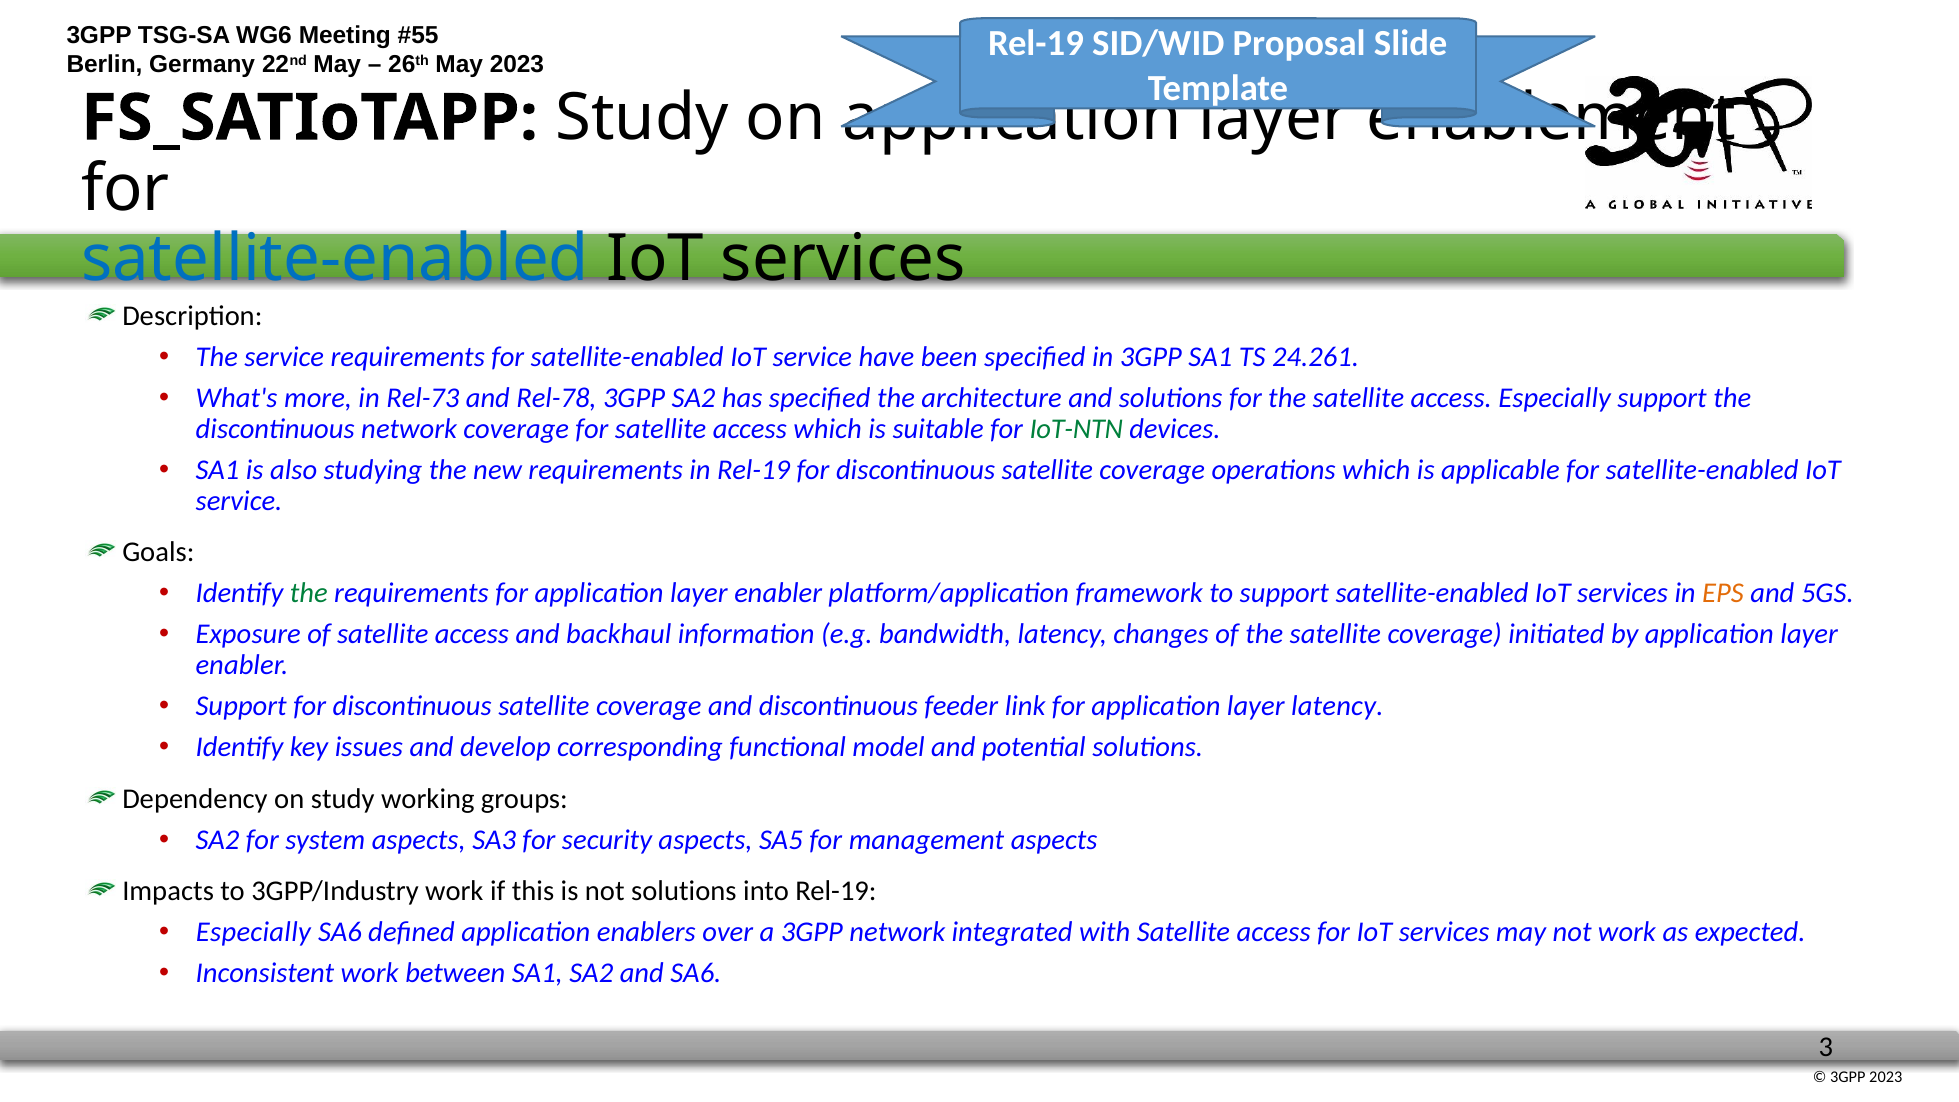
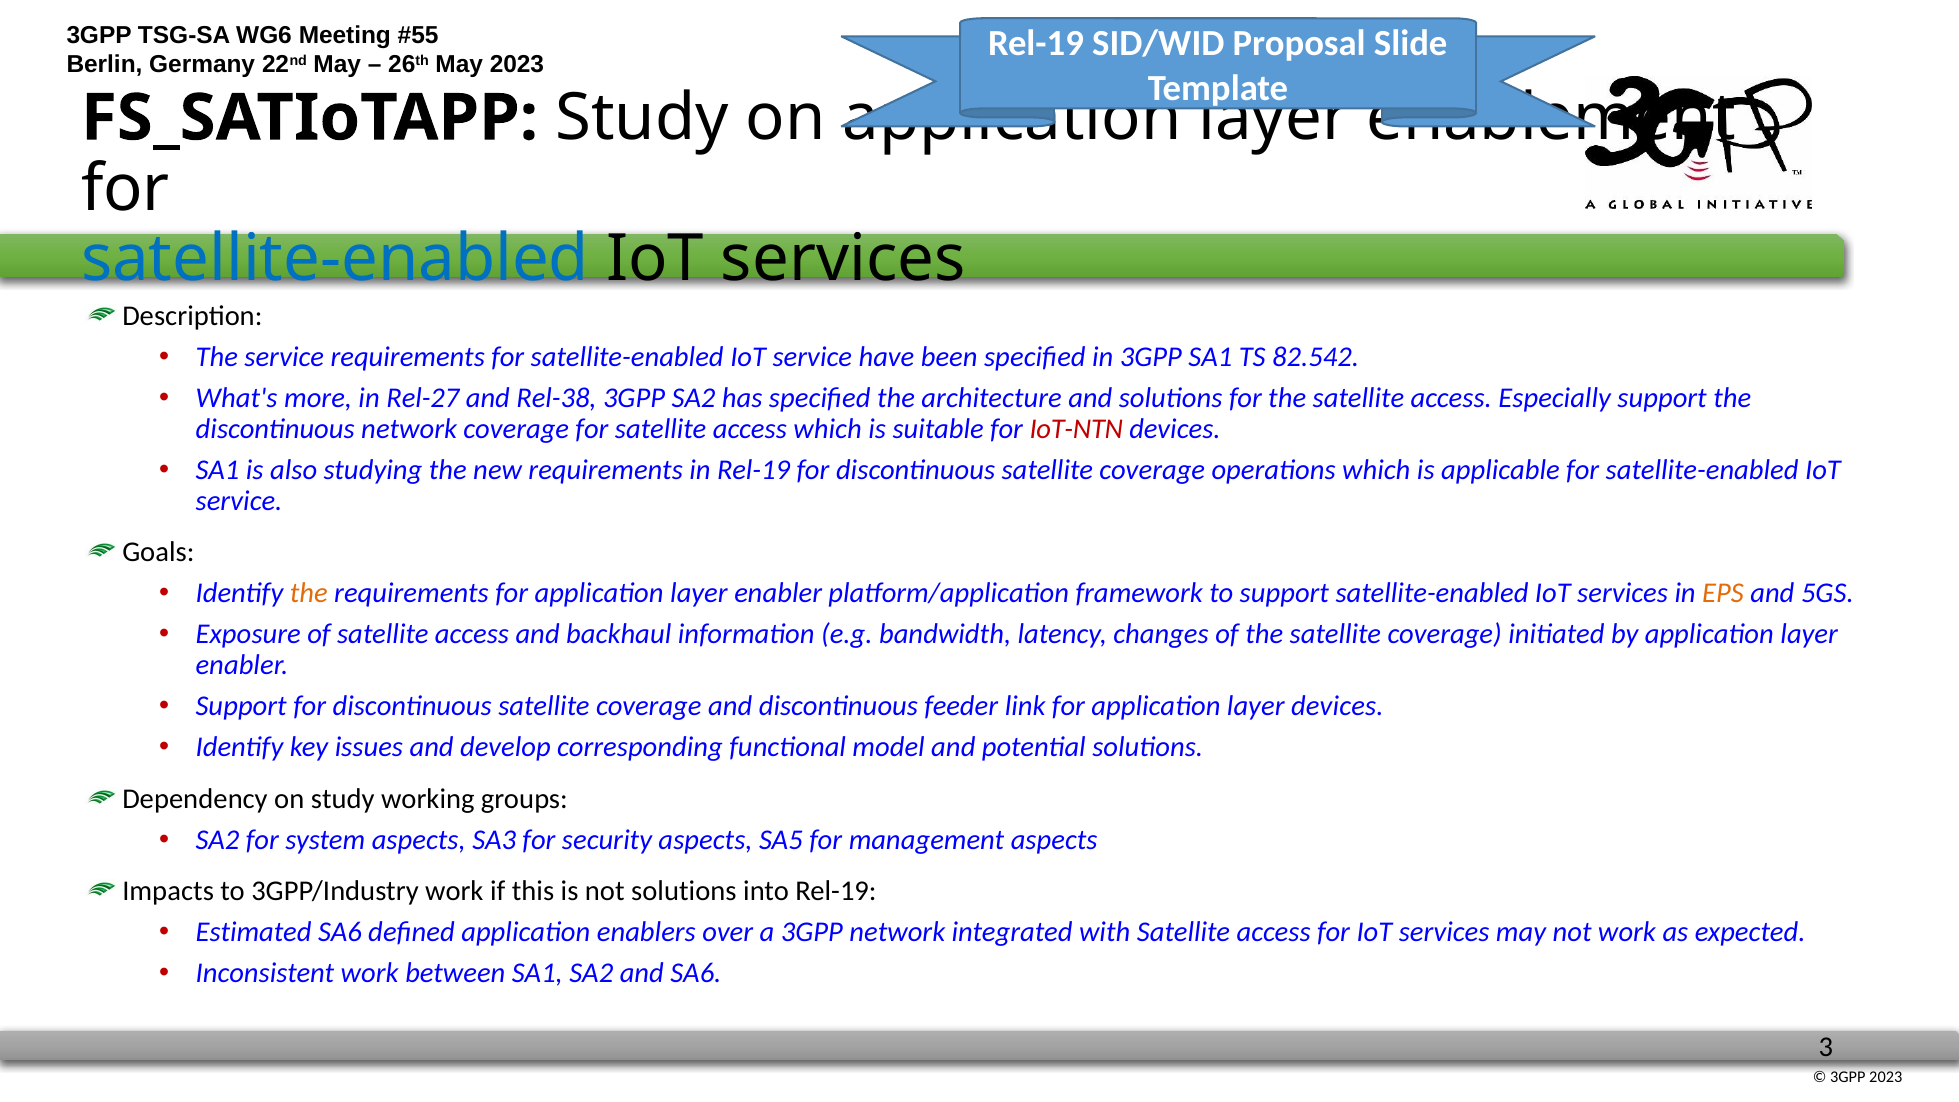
24.261: 24.261 -> 82.542
Rel-73: Rel-73 -> Rel-27
Rel-78: Rel-78 -> Rel-38
IoT-NTN colour: green -> red
the at (309, 593) colour: green -> orange
layer latency: latency -> devices
Especially at (253, 932): Especially -> Estimated
